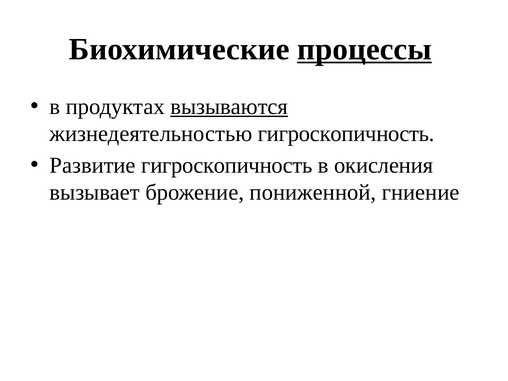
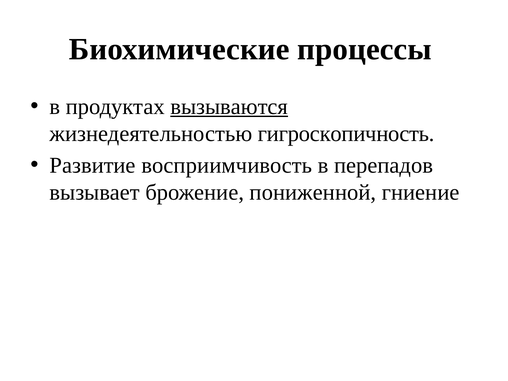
процессы underline: present -> none
Развитие гигроскопичность: гигроскопичность -> восприимчивость
окисления: окисления -> перепадов
